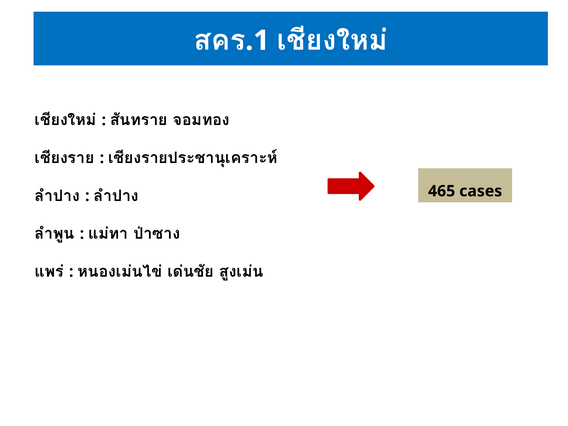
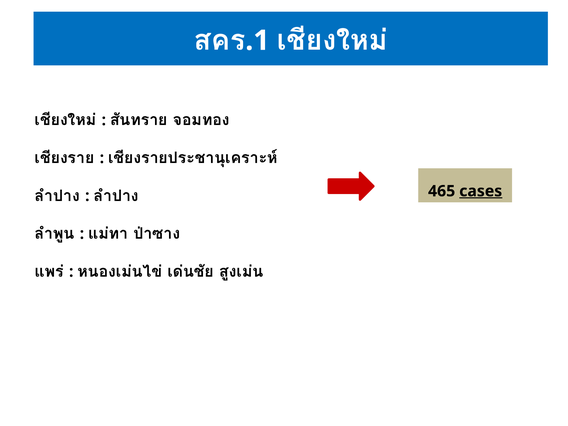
cases underline: none -> present
